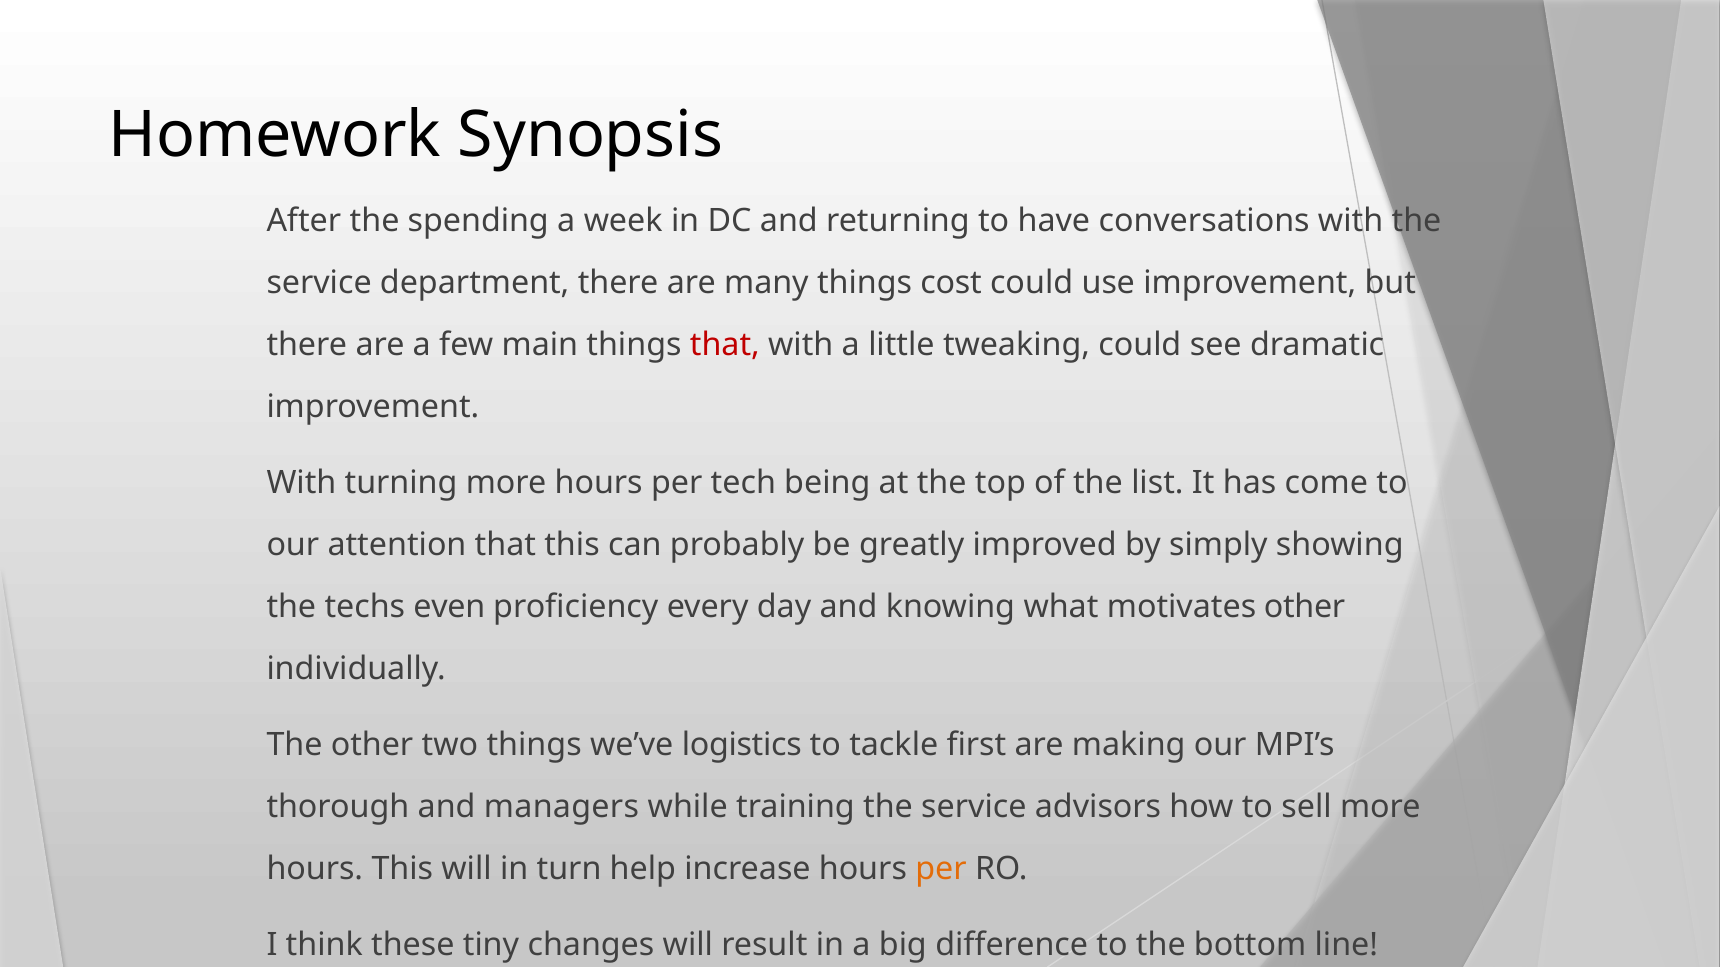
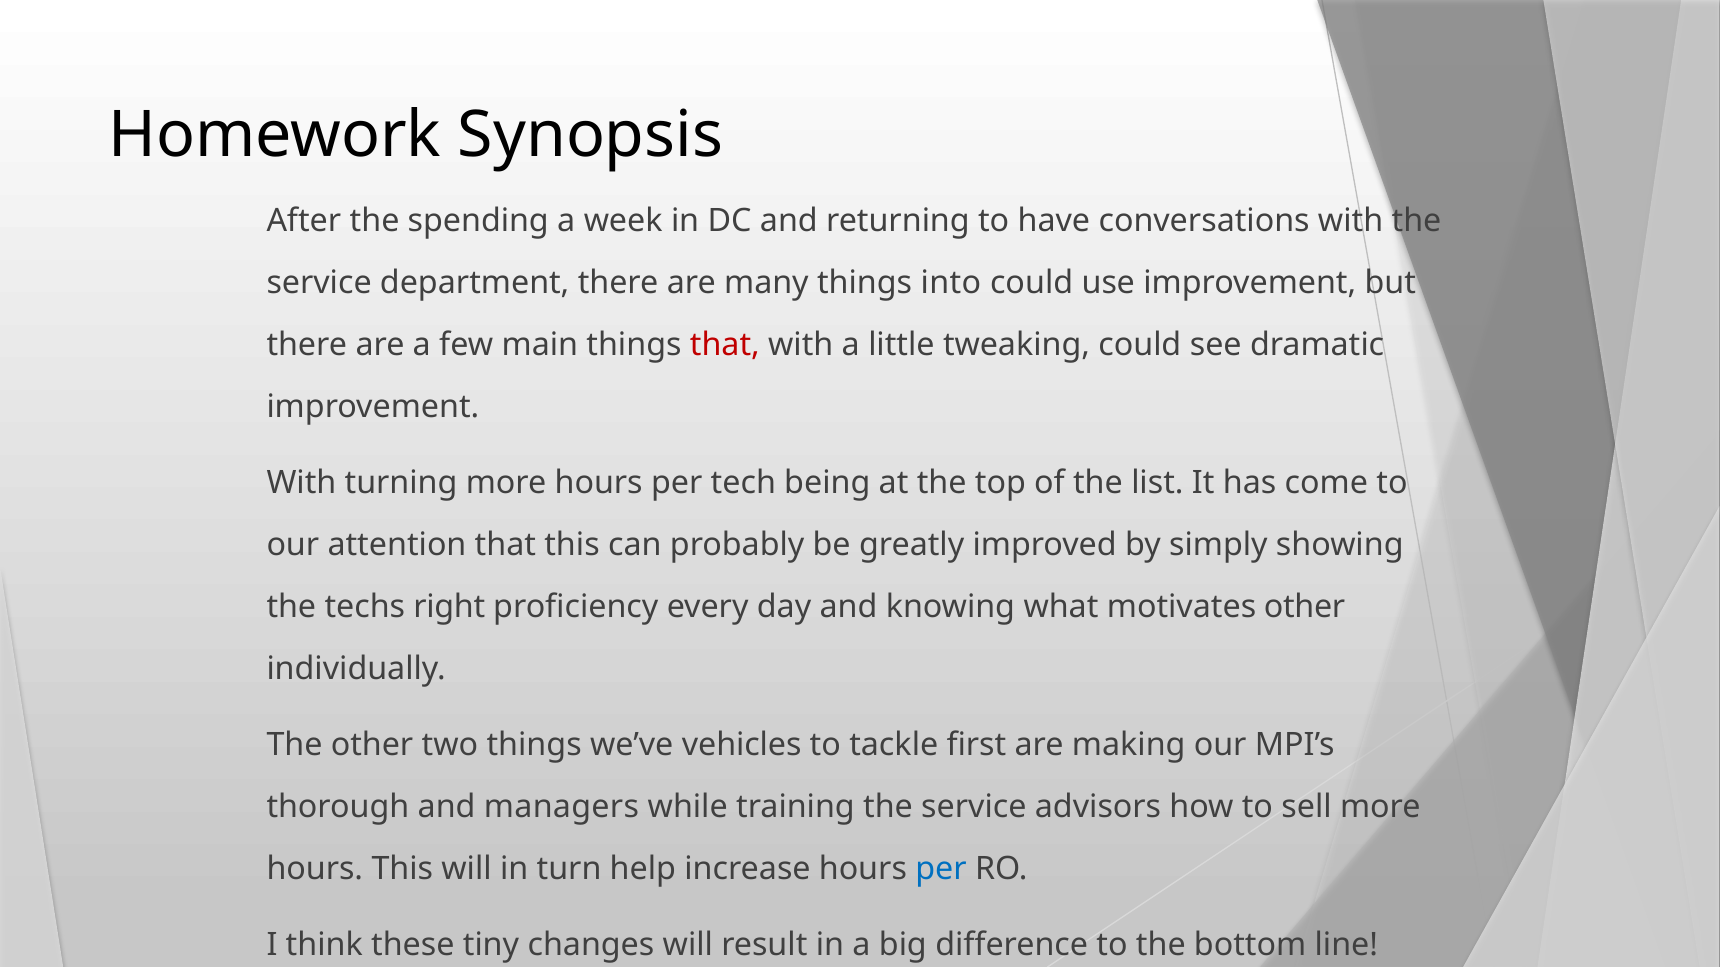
cost: cost -> into
even: even -> right
logistics: logistics -> vehicles
per at (941, 869) colour: orange -> blue
